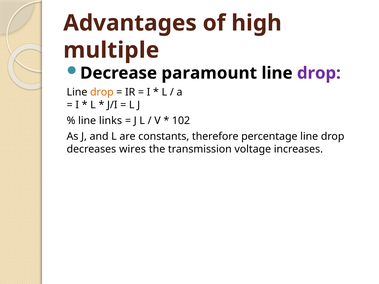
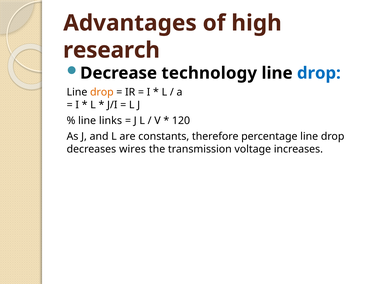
multiple: multiple -> research
paramount: paramount -> technology
drop at (319, 73) colour: purple -> blue
102: 102 -> 120
